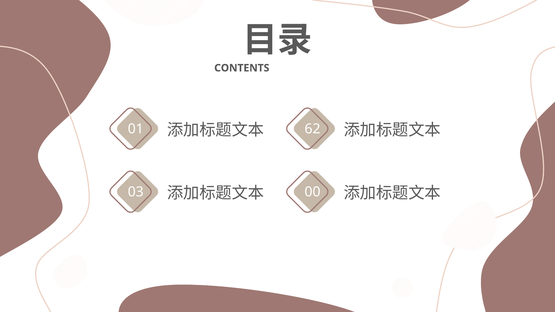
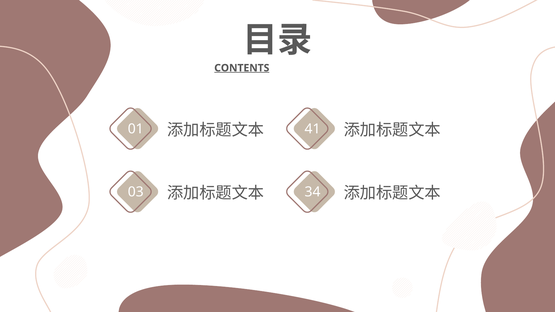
CONTENTS underline: none -> present
62: 62 -> 41
00: 00 -> 34
